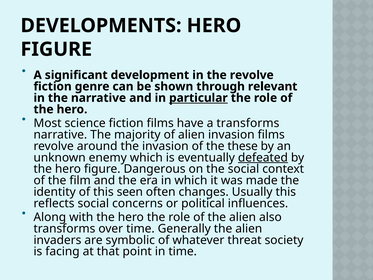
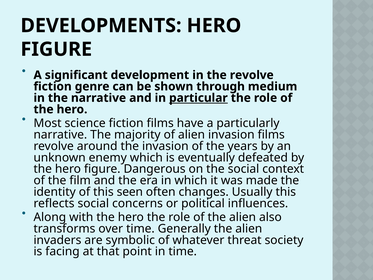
relevant: relevant -> medium
a transforms: transforms -> particularly
these: these -> years
defeated underline: present -> none
